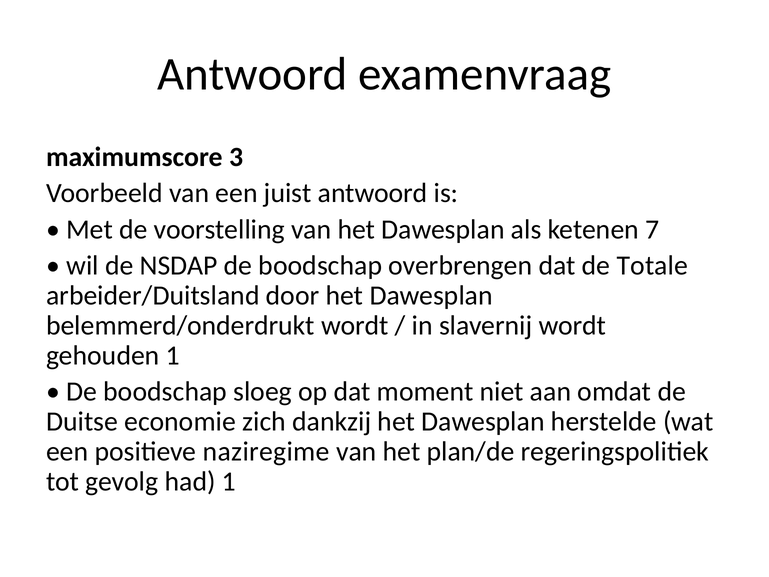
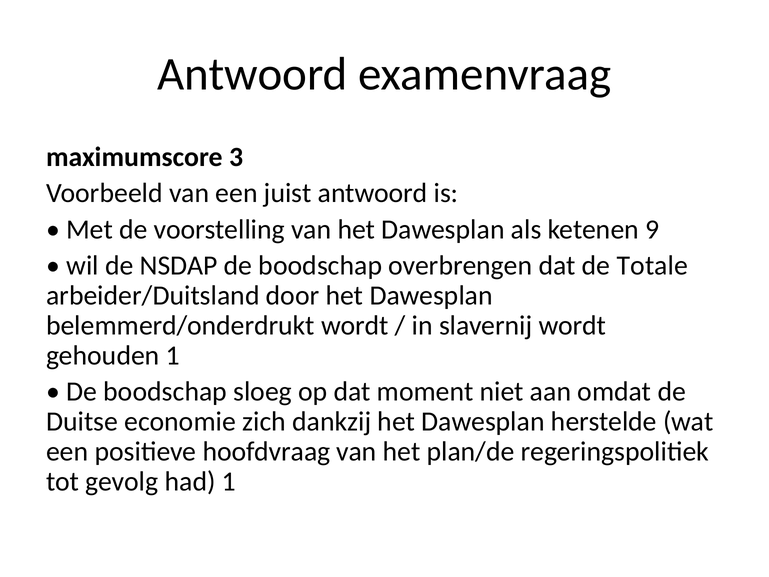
7: 7 -> 9
naziregime: naziregime -> hoofdvraag
